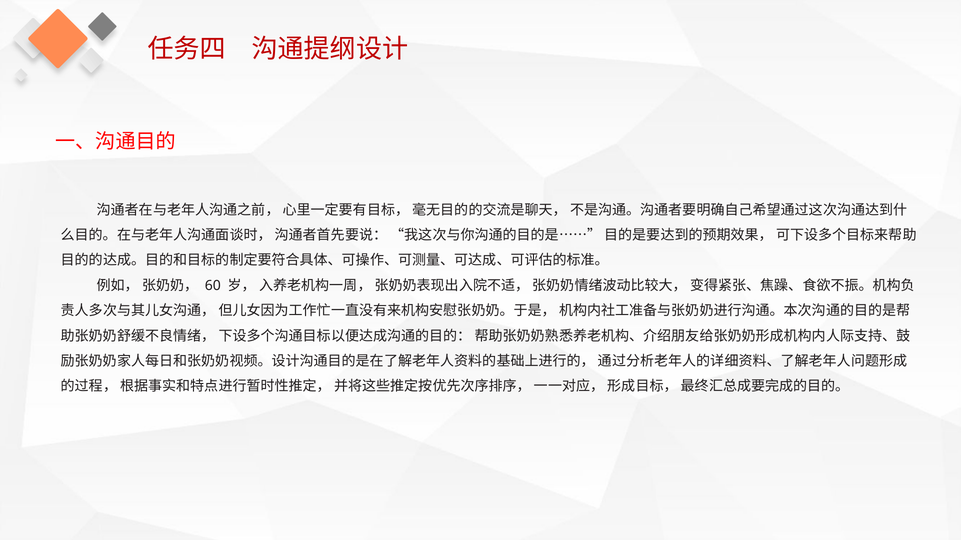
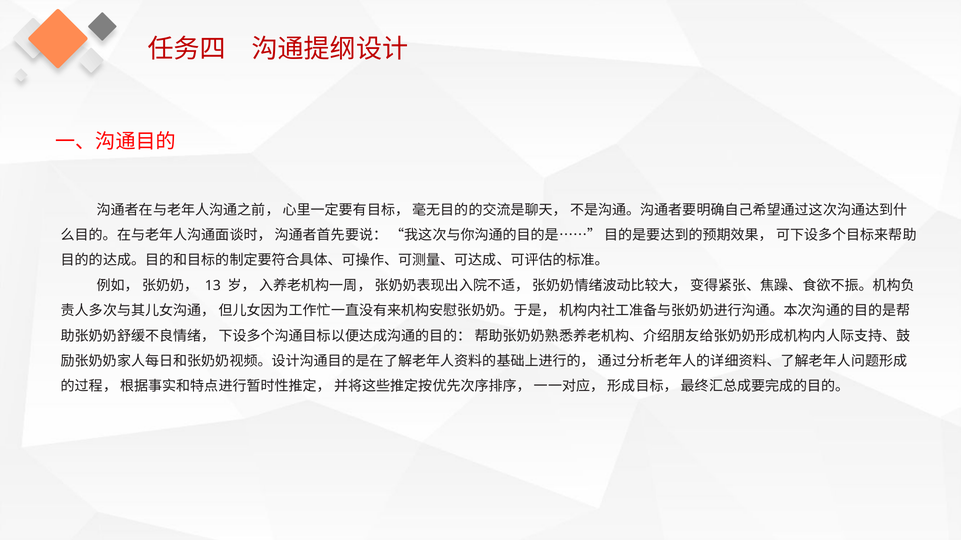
60: 60 -> 13
